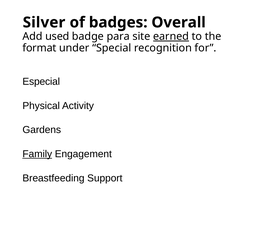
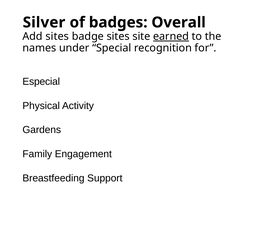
Add used: used -> sites
badge para: para -> sites
format: format -> names
Family underline: present -> none
